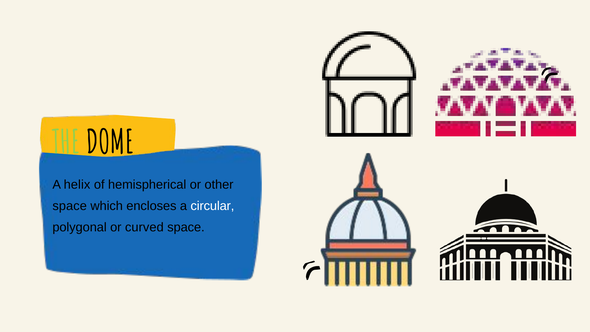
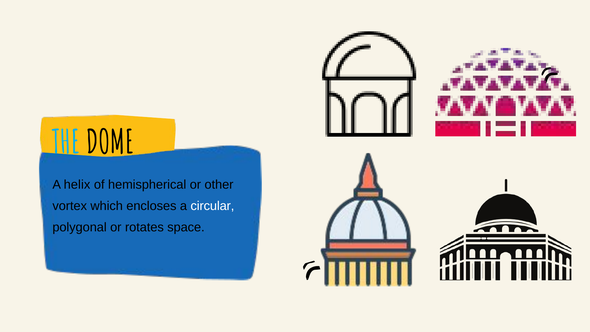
THE colour: light green -> light blue
space at (70, 206): space -> vortex
curved: curved -> rotates
